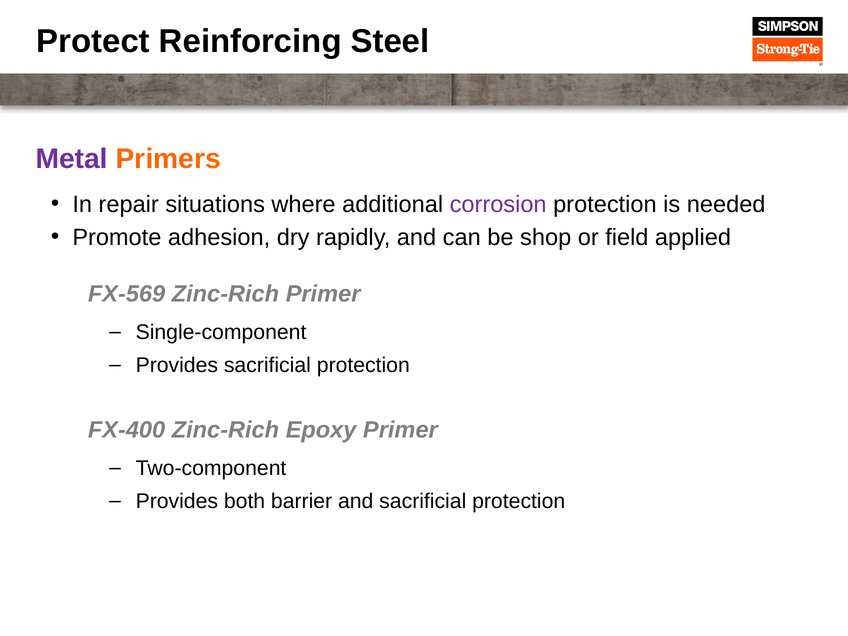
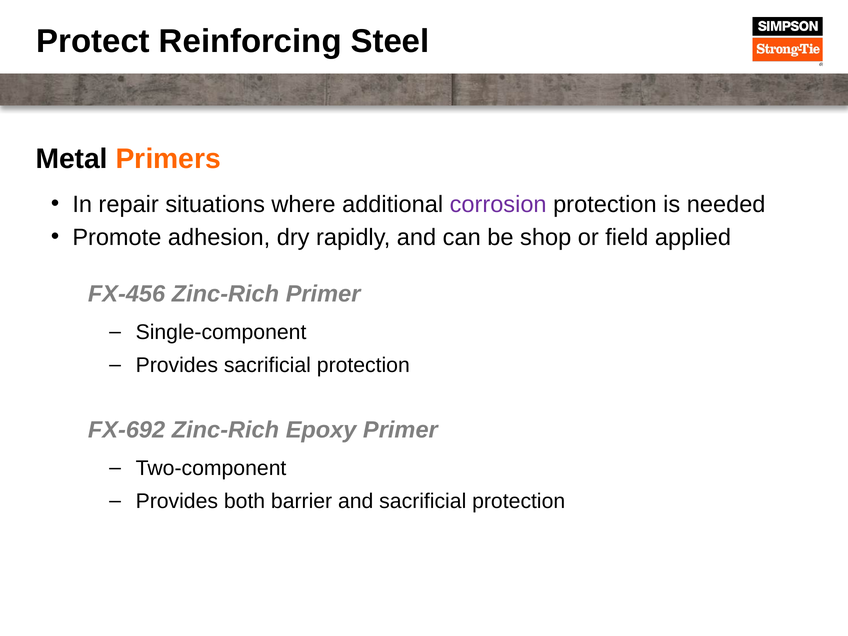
Metal colour: purple -> black
FX-569: FX-569 -> FX-456
FX-400: FX-400 -> FX-692
